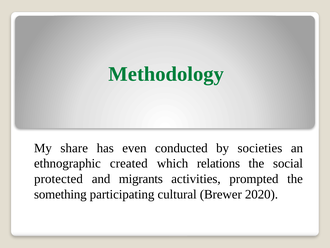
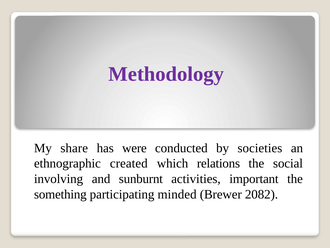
Methodology colour: green -> purple
even: even -> were
protected: protected -> involving
migrants: migrants -> sunburnt
prompted: prompted -> important
cultural: cultural -> minded
2020: 2020 -> 2082
